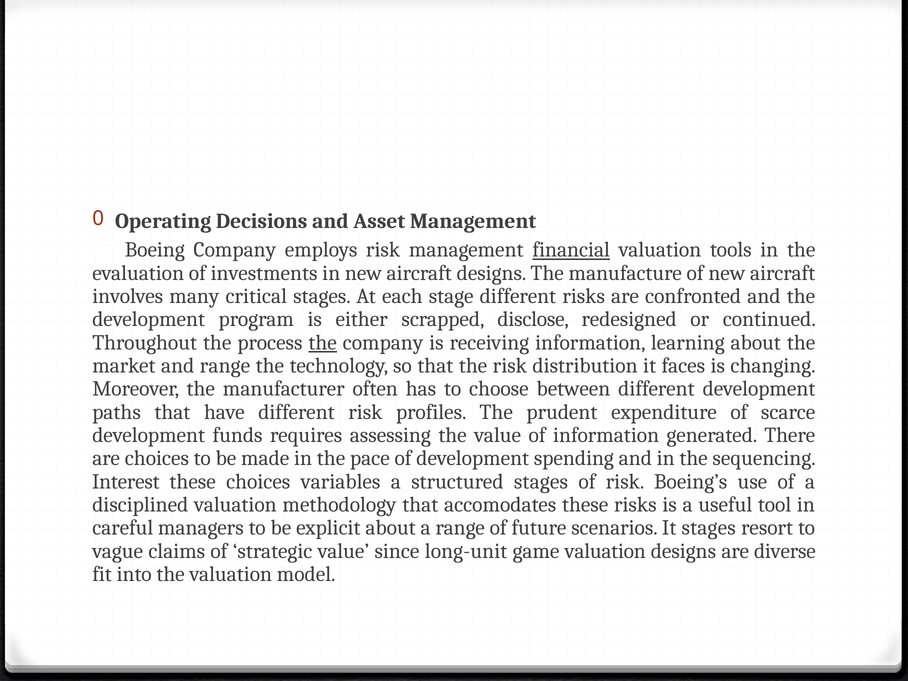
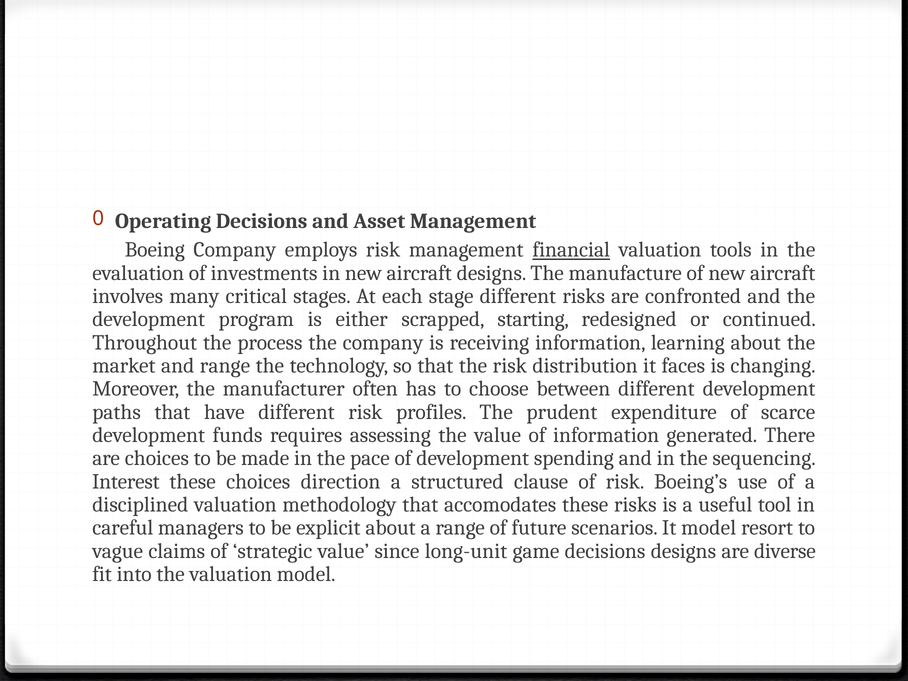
disclose: disclose -> starting
the at (323, 343) underline: present -> none
variables: variables -> direction
structured stages: stages -> clause
It stages: stages -> model
game valuation: valuation -> decisions
